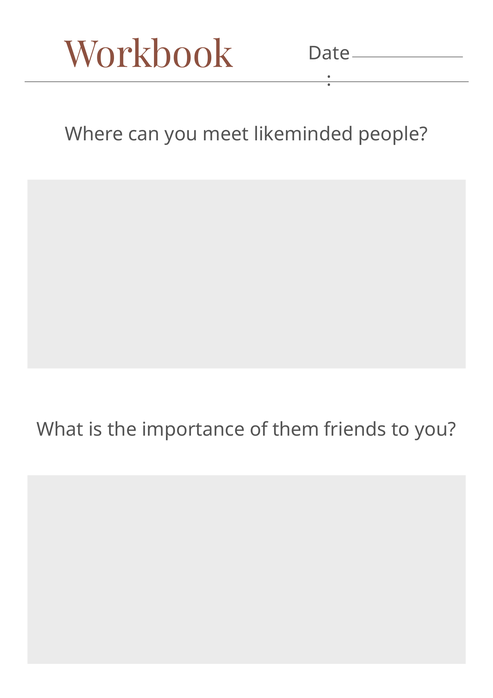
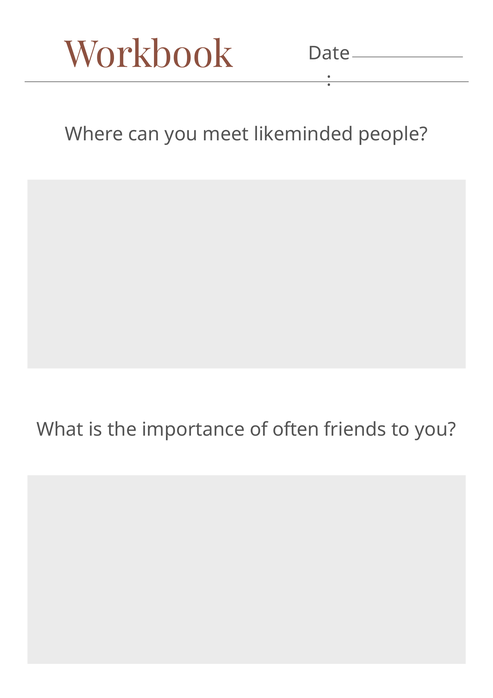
them: them -> often
